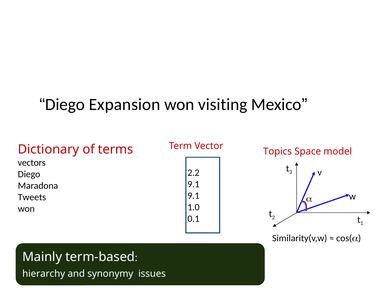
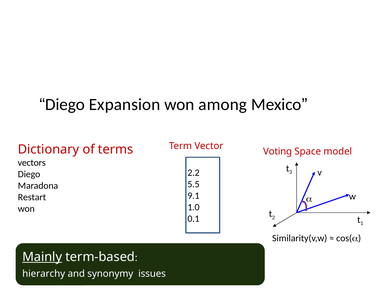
visiting: visiting -> among
Topics: Topics -> Voting
9.1 at (193, 184): 9.1 -> 5.5
Tweets: Tweets -> Restart
Mainly underline: none -> present
